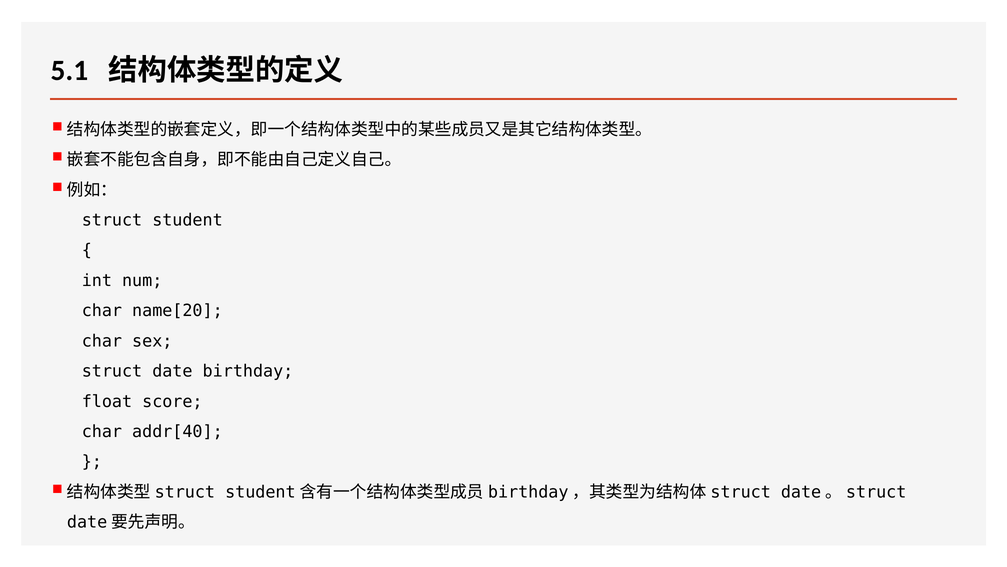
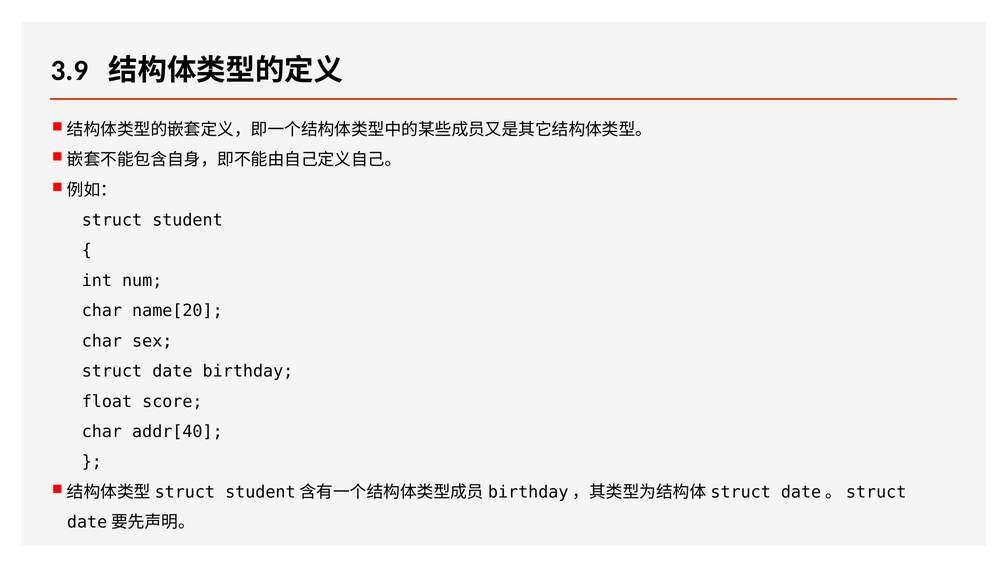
5.1: 5.1 -> 3.9
